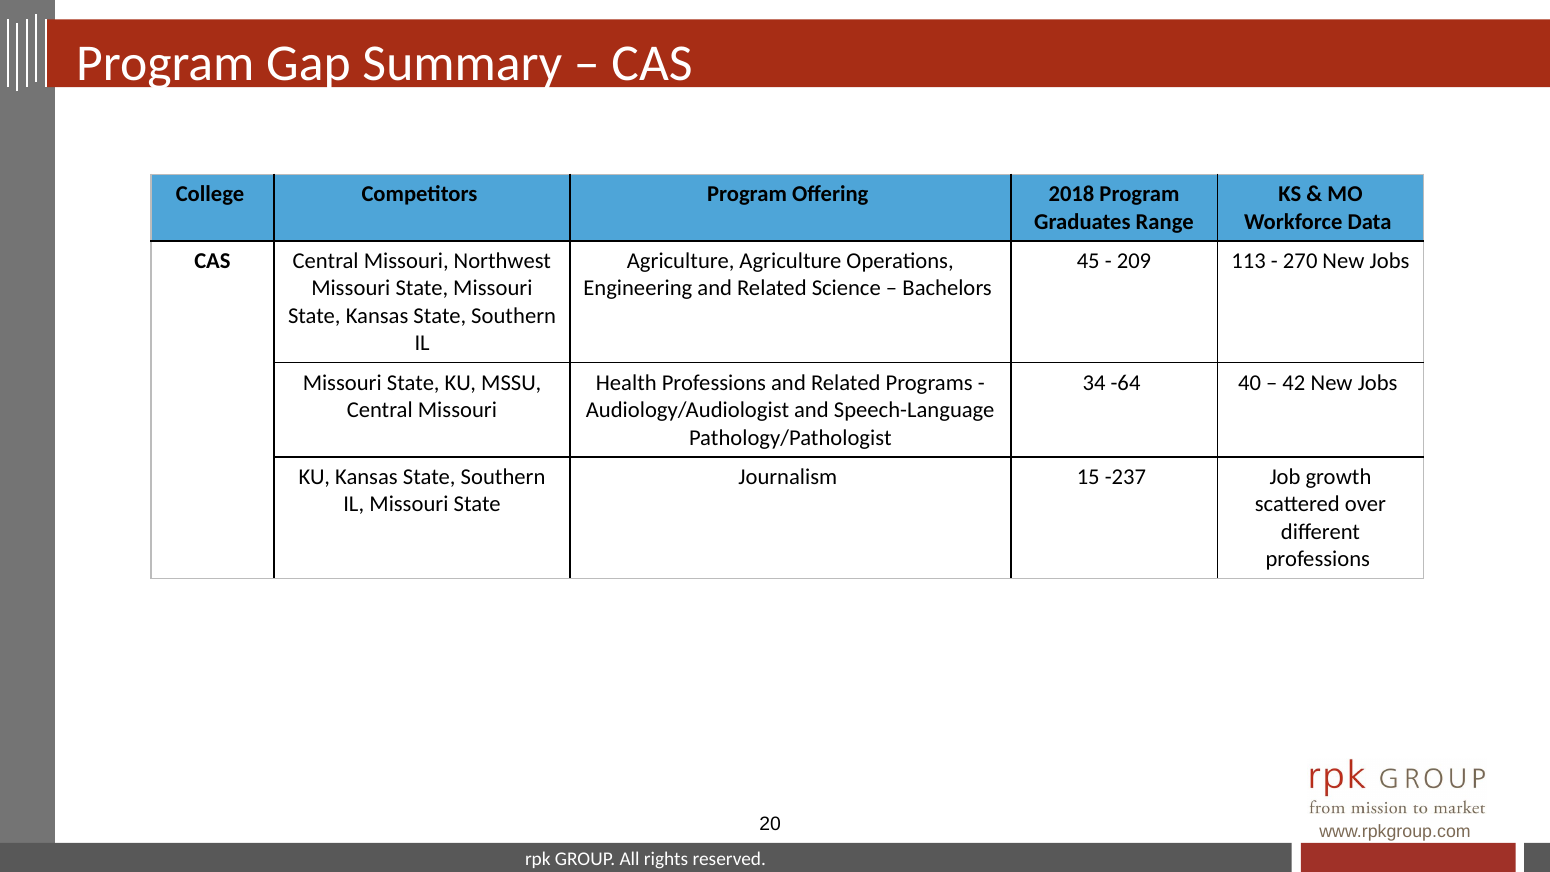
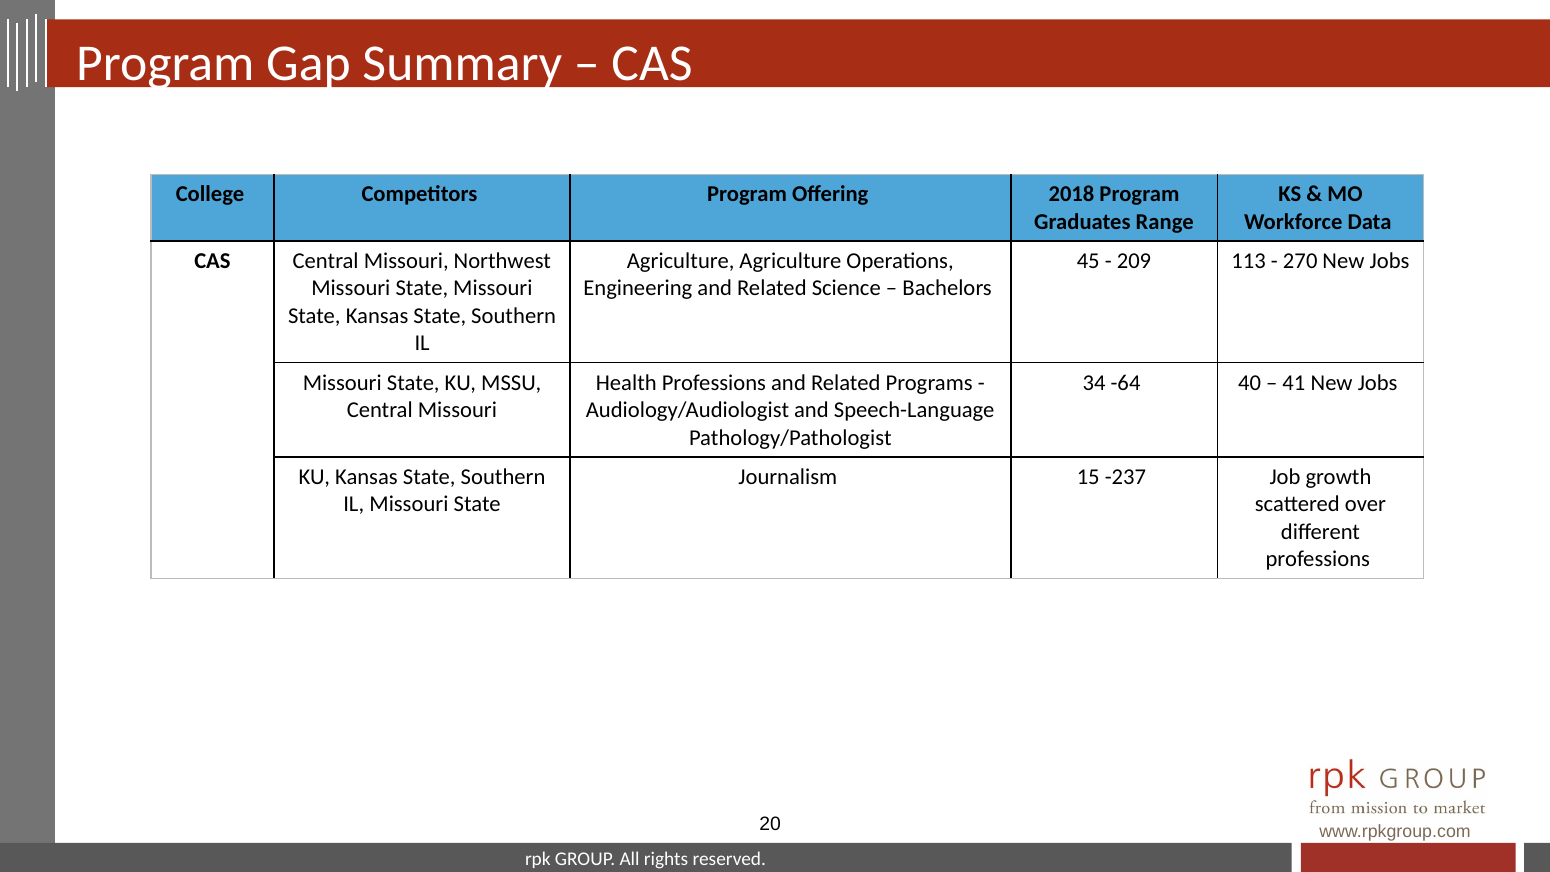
42: 42 -> 41
